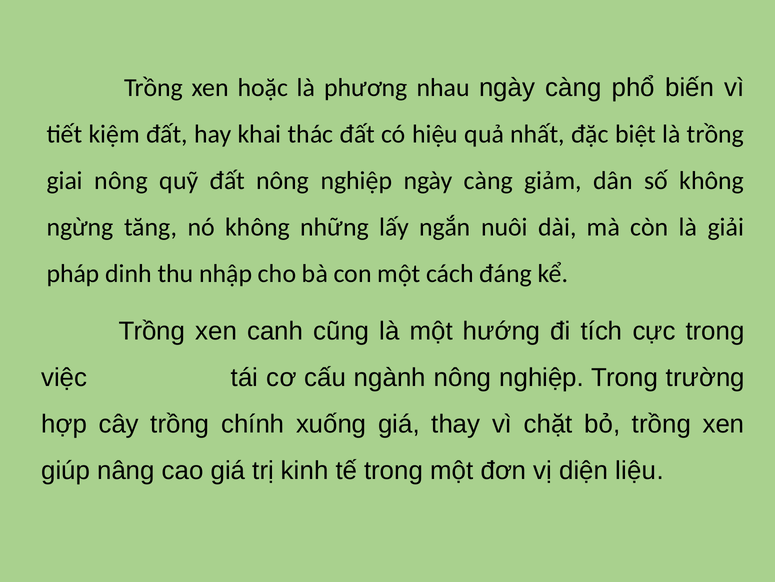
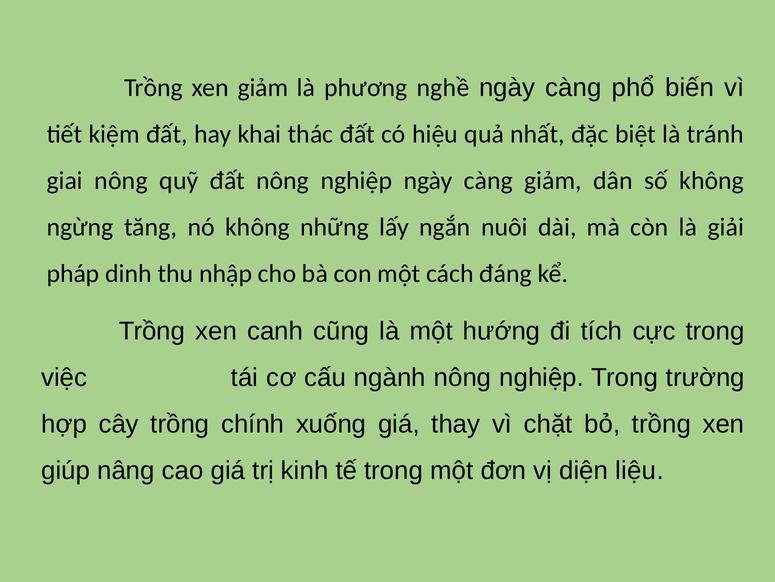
xen hoặc: hoặc -> giảm
nhau: nhau -> nghề
là trồng: trồng -> tránh
